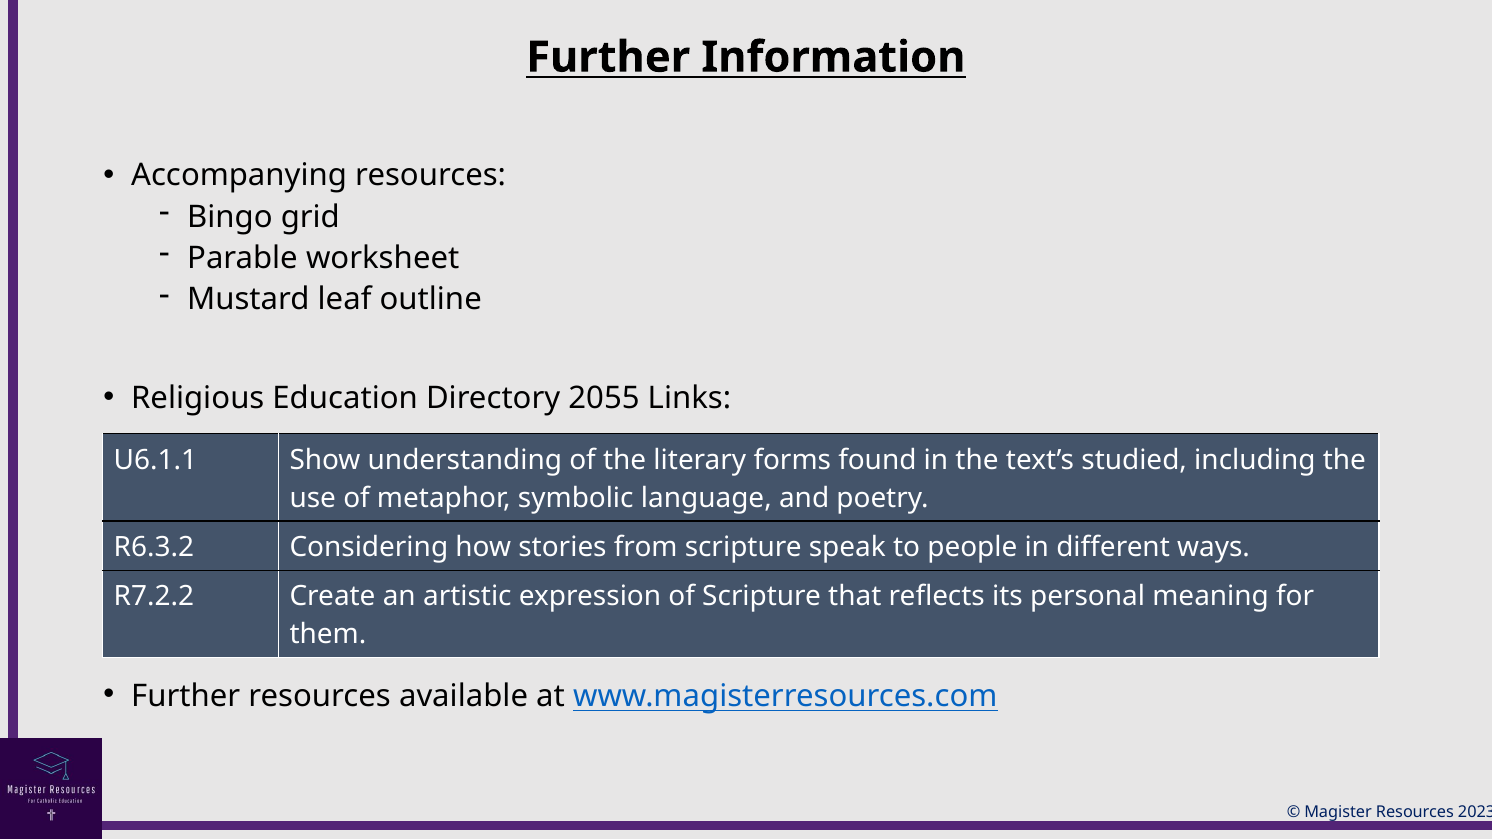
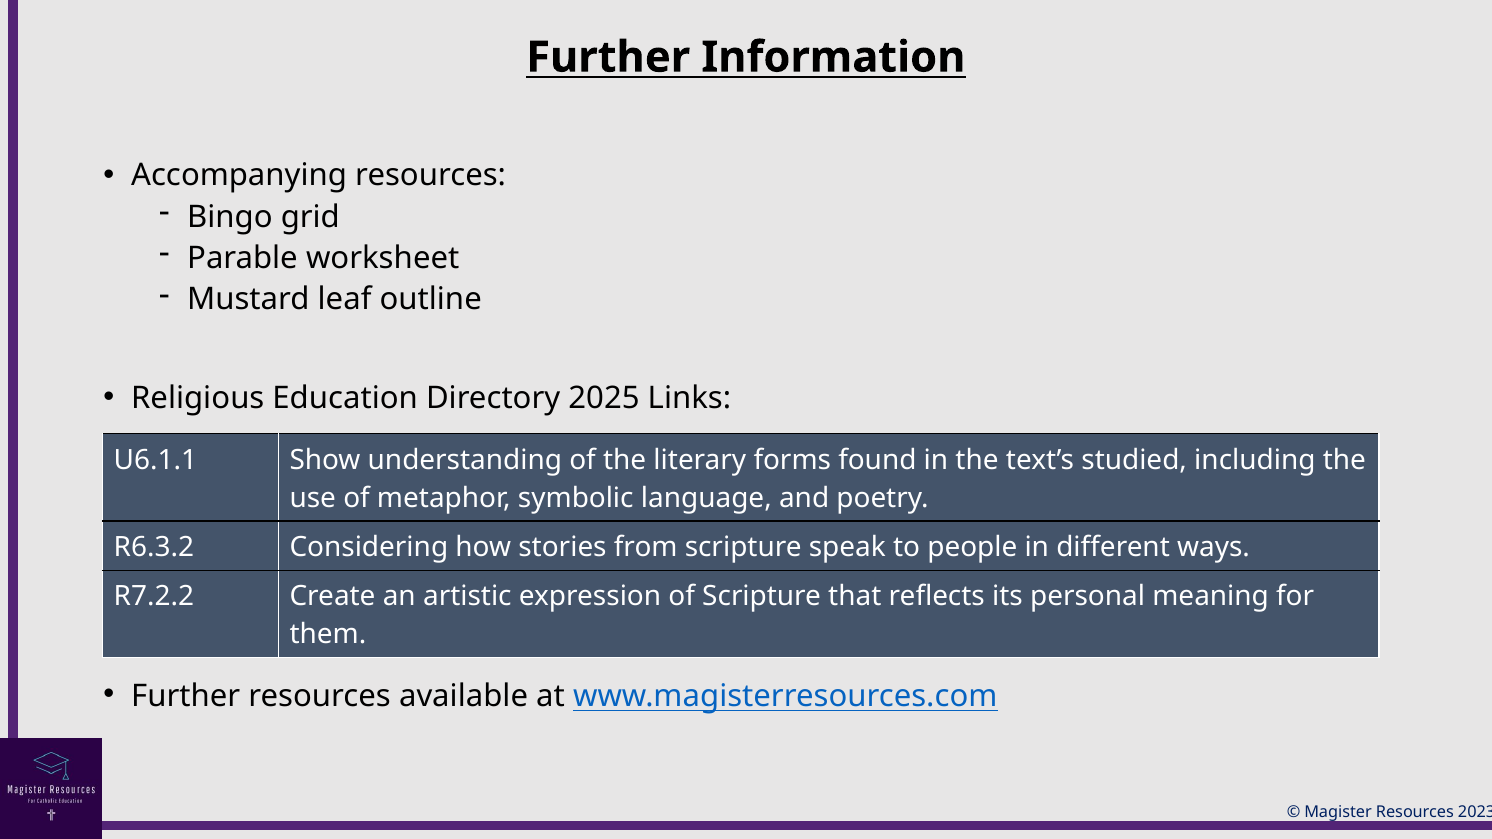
2055: 2055 -> 2025
